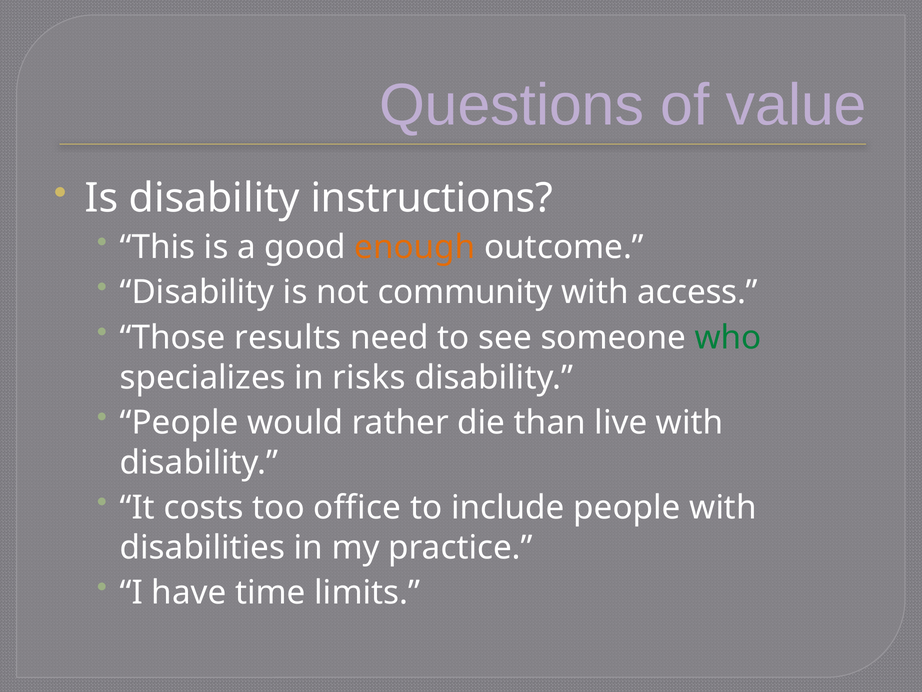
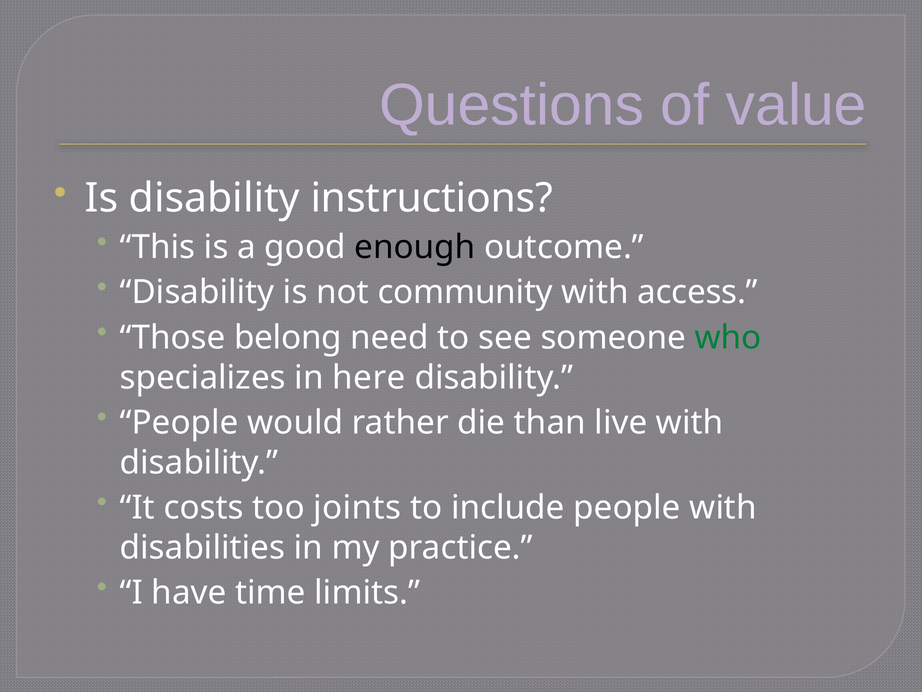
enough colour: orange -> black
results: results -> belong
risks: risks -> here
office: office -> joints
